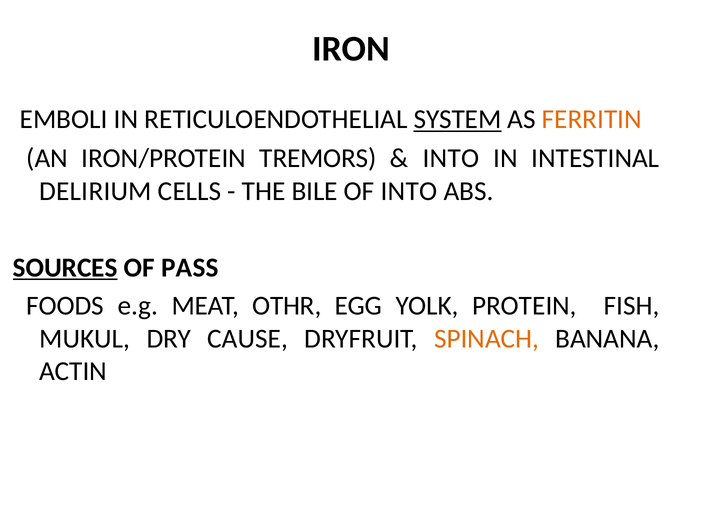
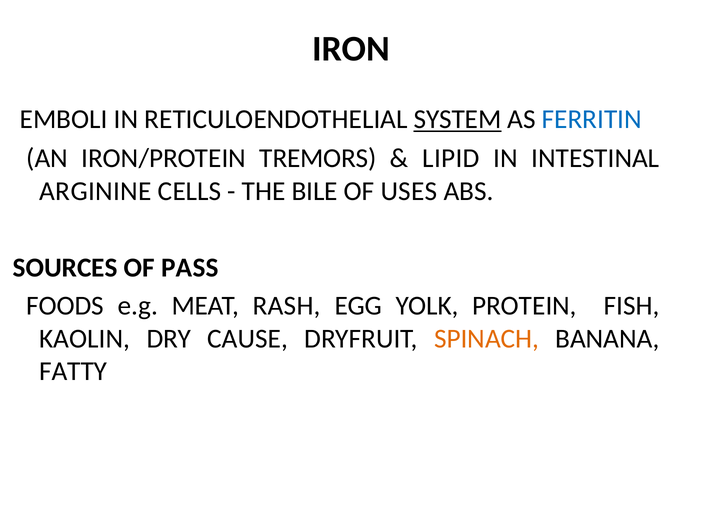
FERRITIN colour: orange -> blue
INTO at (451, 158): INTO -> LIPID
DELIRIUM: DELIRIUM -> ARGININE
OF INTO: INTO -> USES
SOURCES underline: present -> none
OTHR: OTHR -> RASH
MUKUL: MUKUL -> KAOLIN
ACTIN: ACTIN -> FATTY
